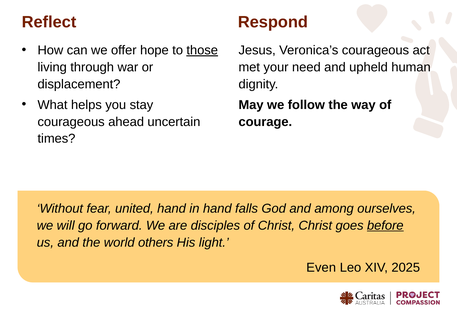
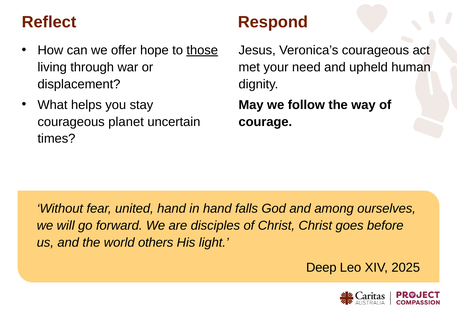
ahead: ahead -> planet
before underline: present -> none
Even: Even -> Deep
